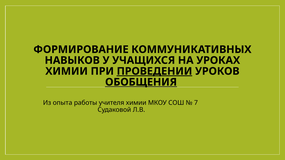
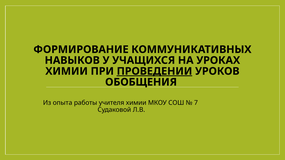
ОБОБЩЕНИЯ underline: present -> none
